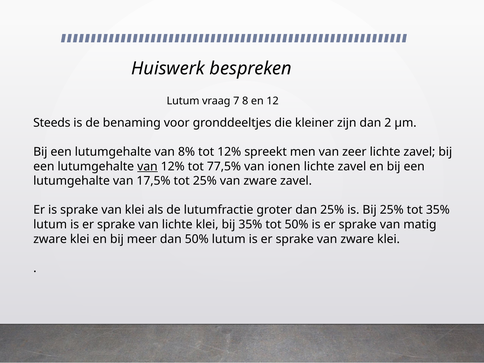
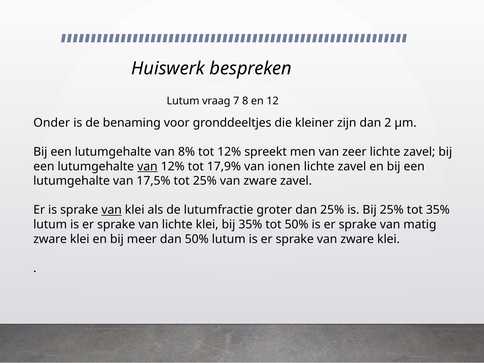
Steeds: Steeds -> Onder
77,5%: 77,5% -> 17,9%
van at (112, 210) underline: none -> present
